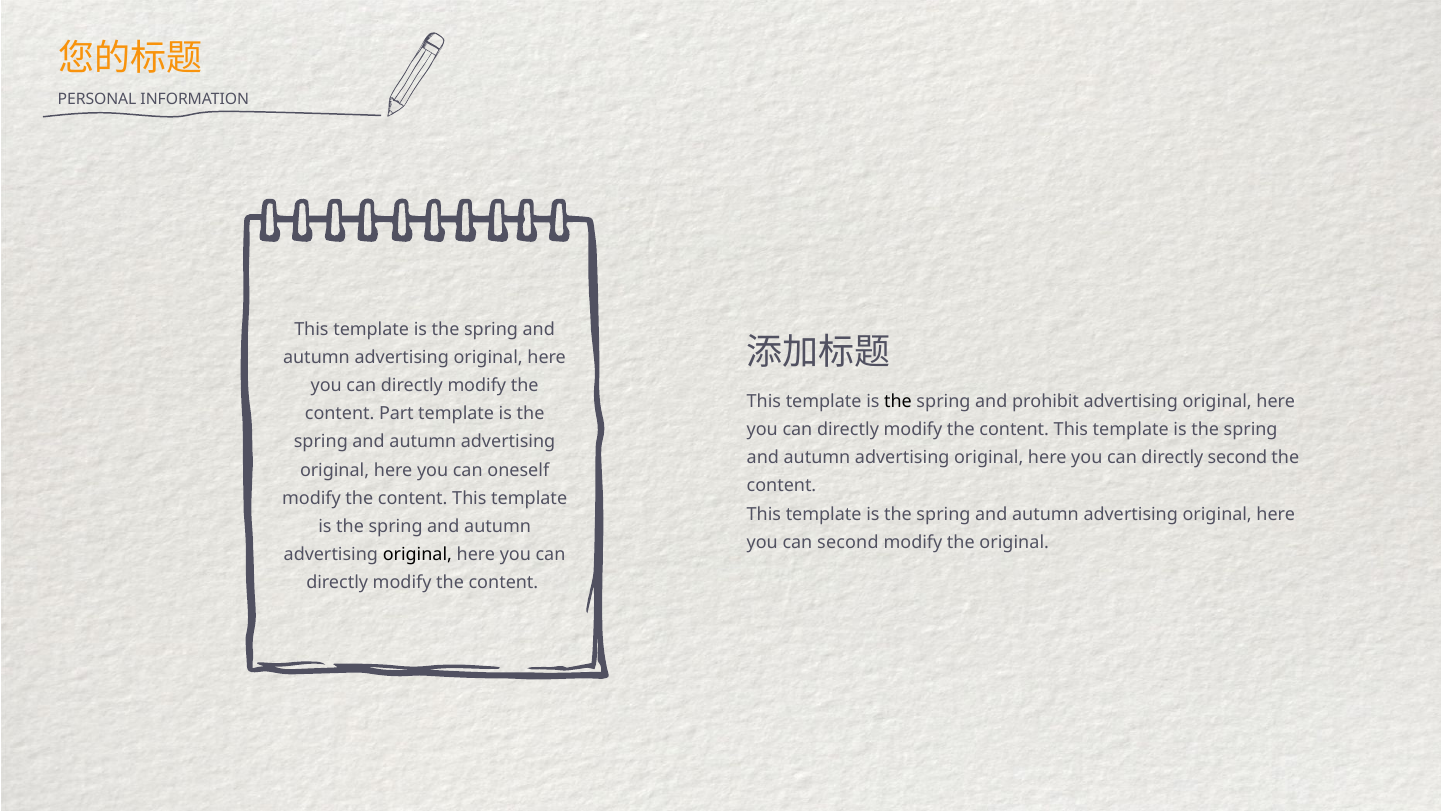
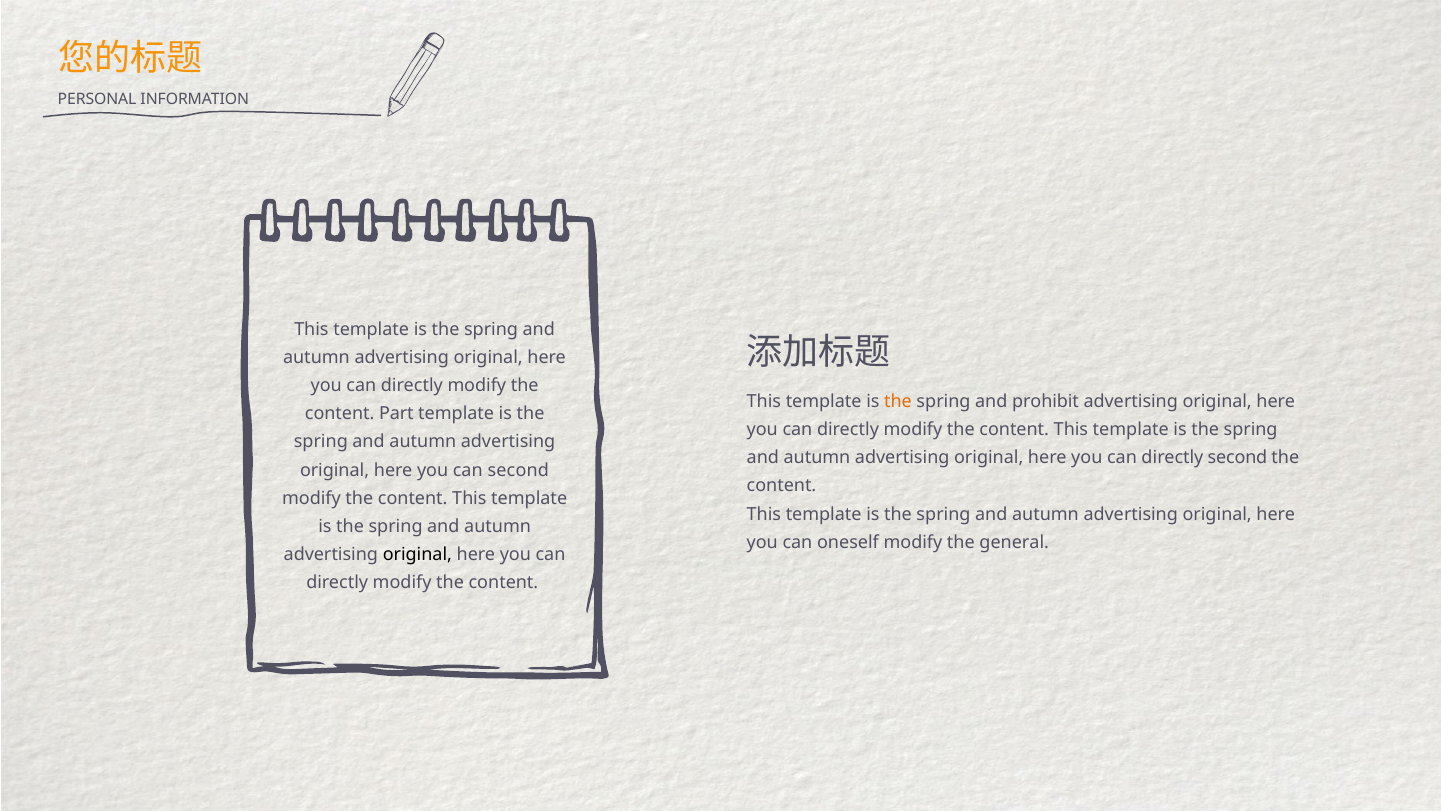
the at (898, 401) colour: black -> orange
can oneself: oneself -> second
can second: second -> oneself
the original: original -> general
